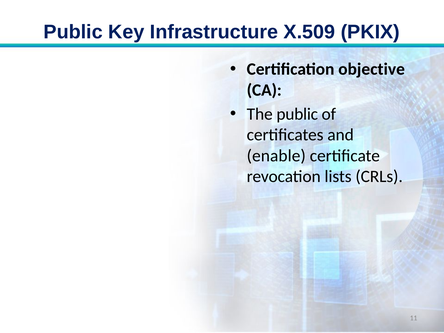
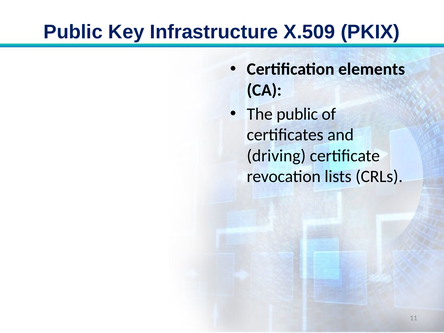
objective: objective -> elements
enable: enable -> driving
